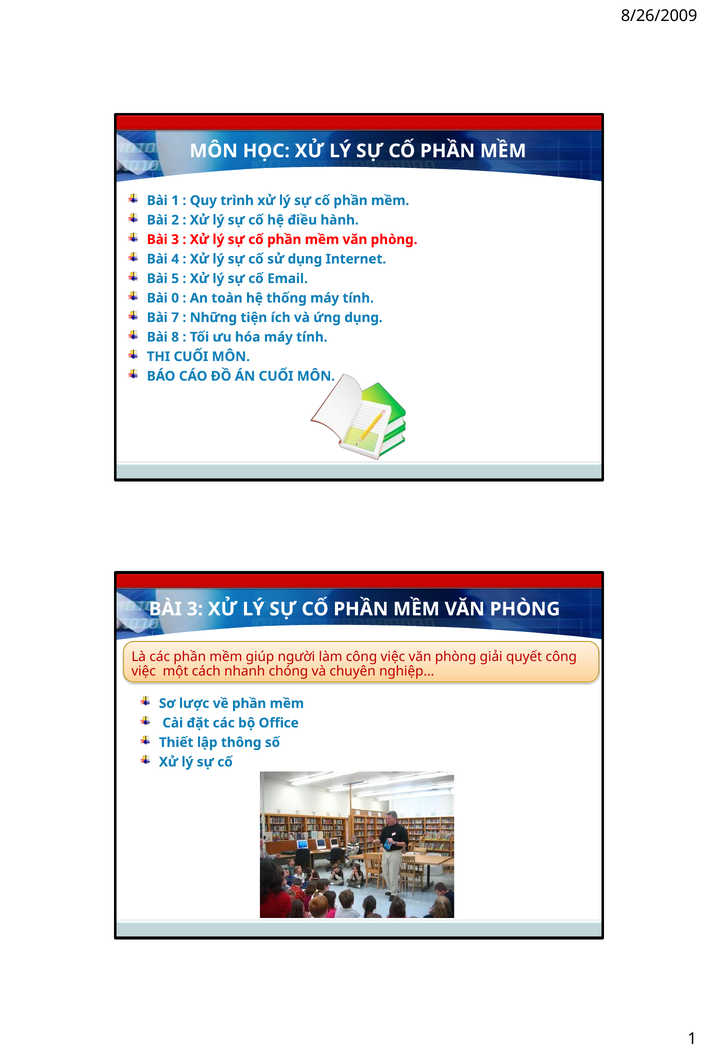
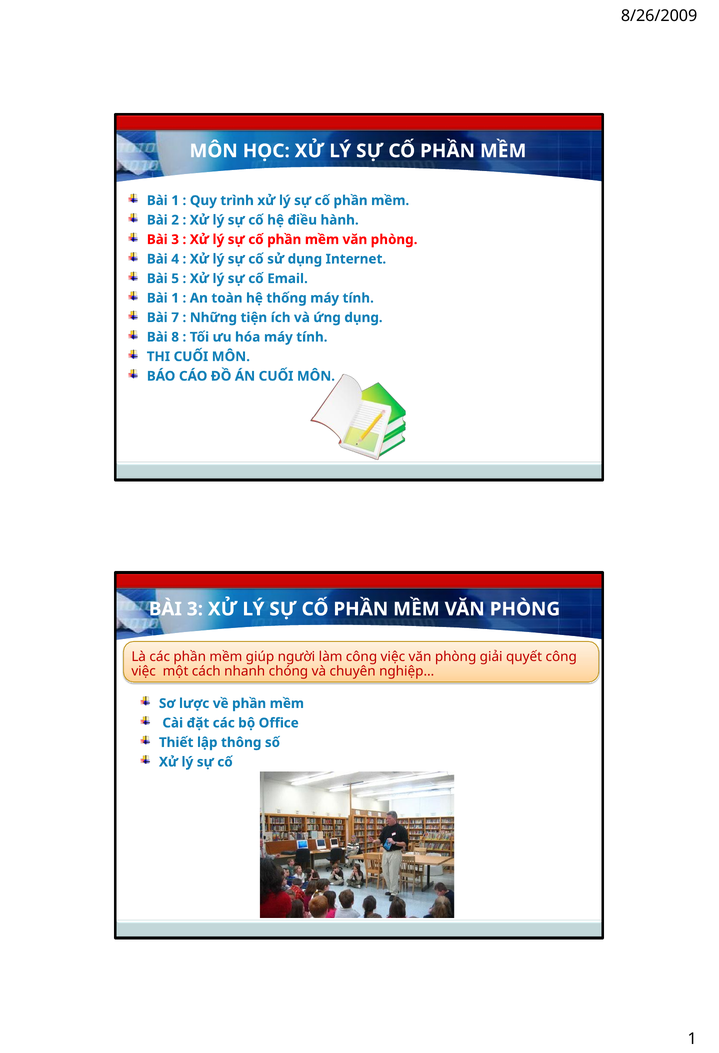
0 at (175, 298): 0 -> 1
